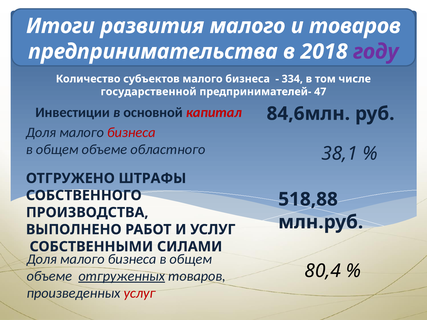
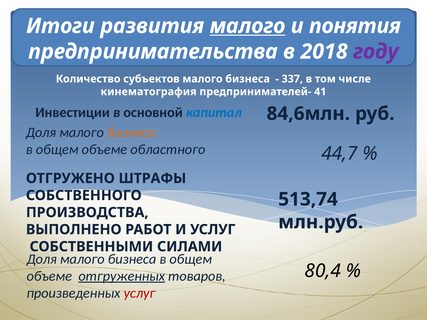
малого at (248, 26) underline: none -> present
и товаров: товаров -> понятия
334: 334 -> 337
государственной: государственной -> кинематография
47: 47 -> 41
капитал colour: red -> blue
бизнеса at (131, 133) colour: red -> orange
38,1: 38,1 -> 44,7
518,88: 518,88 -> 513,74
